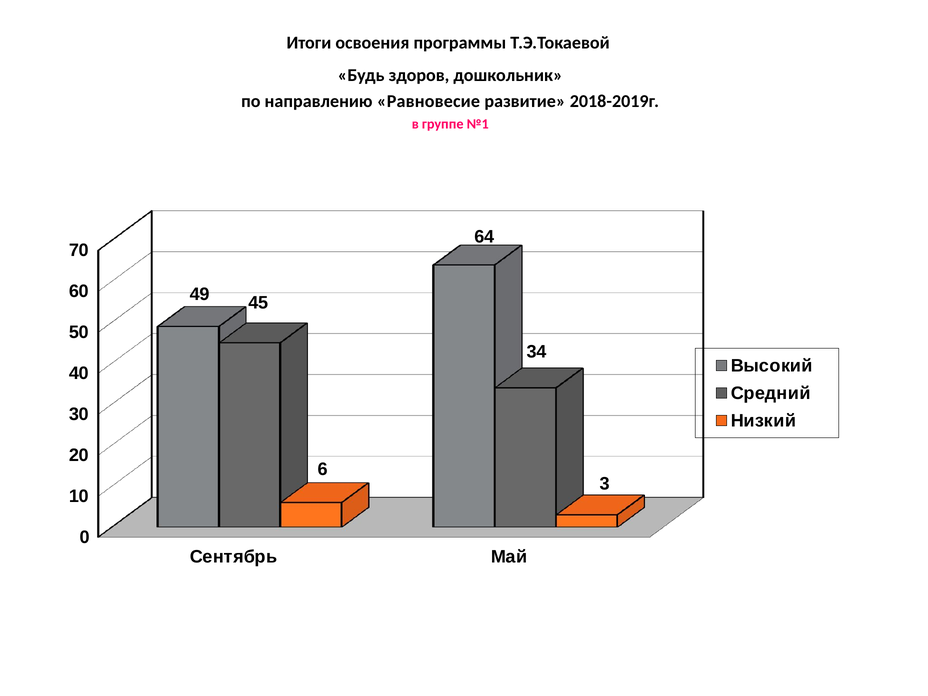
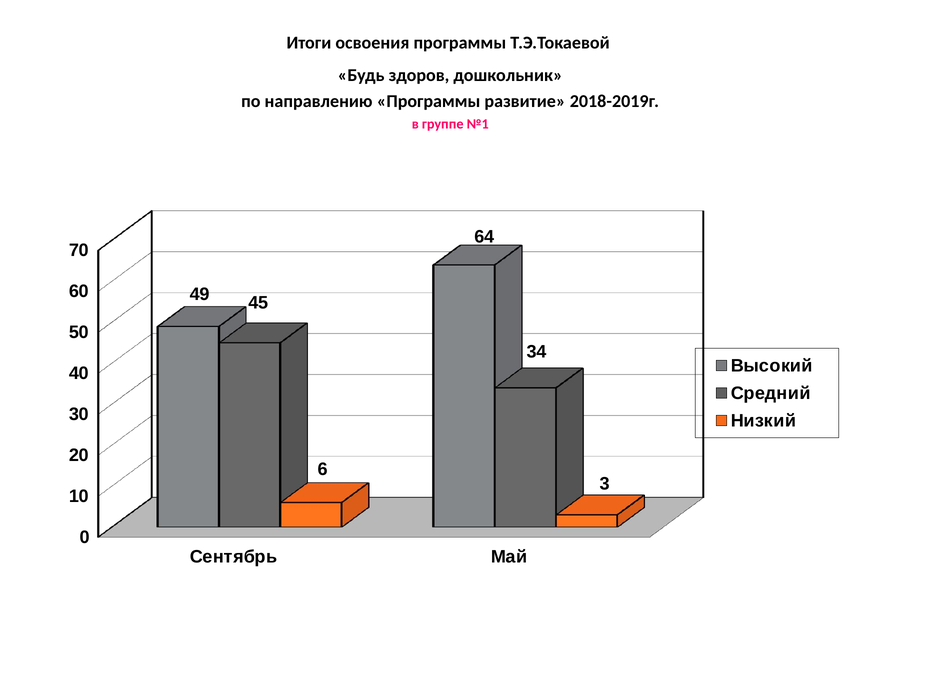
направлению Равновесие: Равновесие -> Программы
